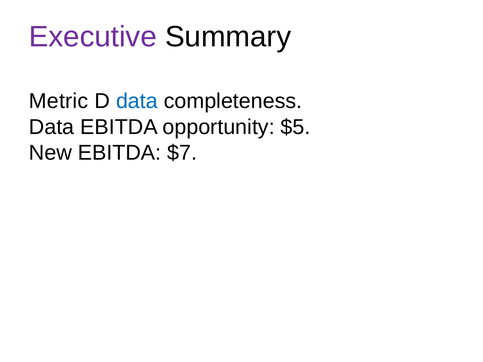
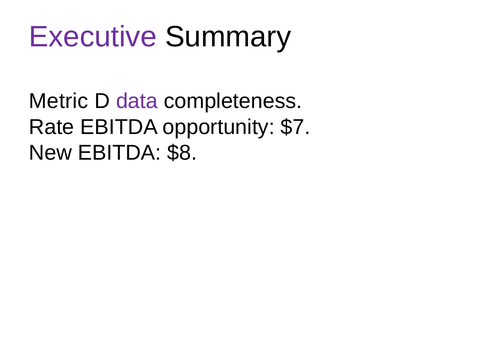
data at (137, 101) colour: blue -> purple
Data at (52, 127): Data -> Rate
$5: $5 -> $7
$7: $7 -> $8
